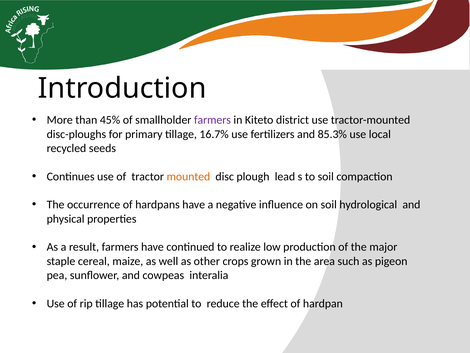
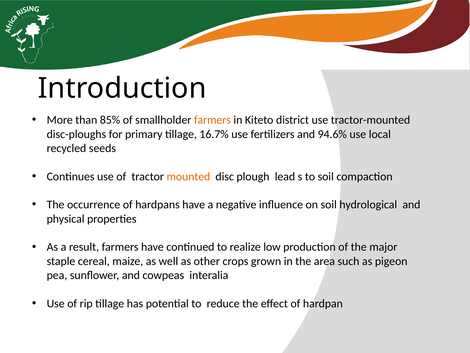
45%: 45% -> 85%
farmers at (212, 120) colour: purple -> orange
85.3%: 85.3% -> 94.6%
